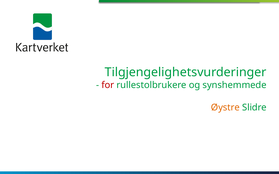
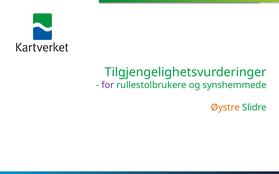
for colour: red -> purple
